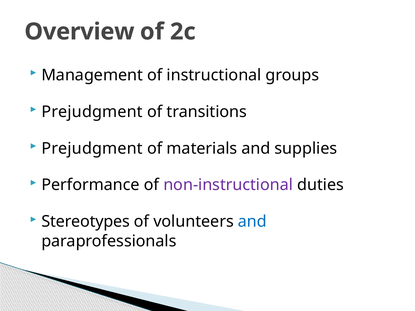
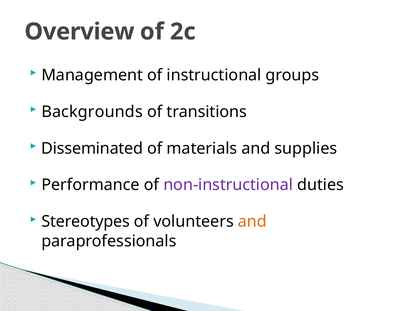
Prejudgment at (92, 112): Prejudgment -> Backgrounds
Prejudgment at (92, 148): Prejudgment -> Disseminated
and at (252, 222) colour: blue -> orange
